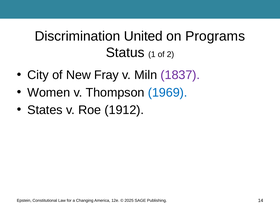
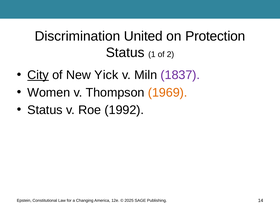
Programs: Programs -> Protection
City underline: none -> present
Fray: Fray -> Yick
1969 colour: blue -> orange
States at (45, 110): States -> Status
1912: 1912 -> 1992
